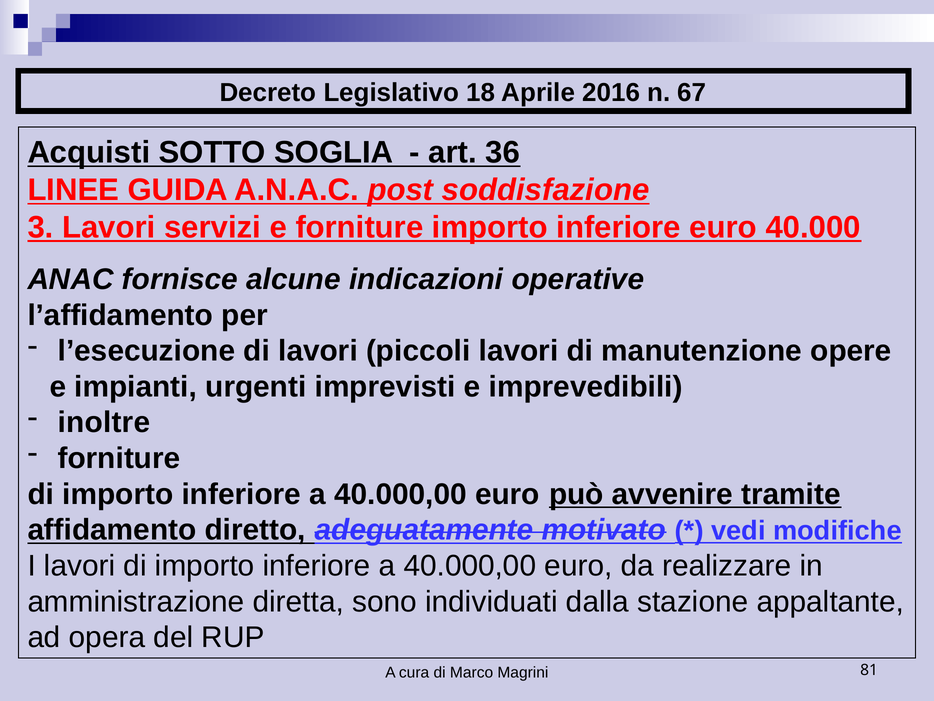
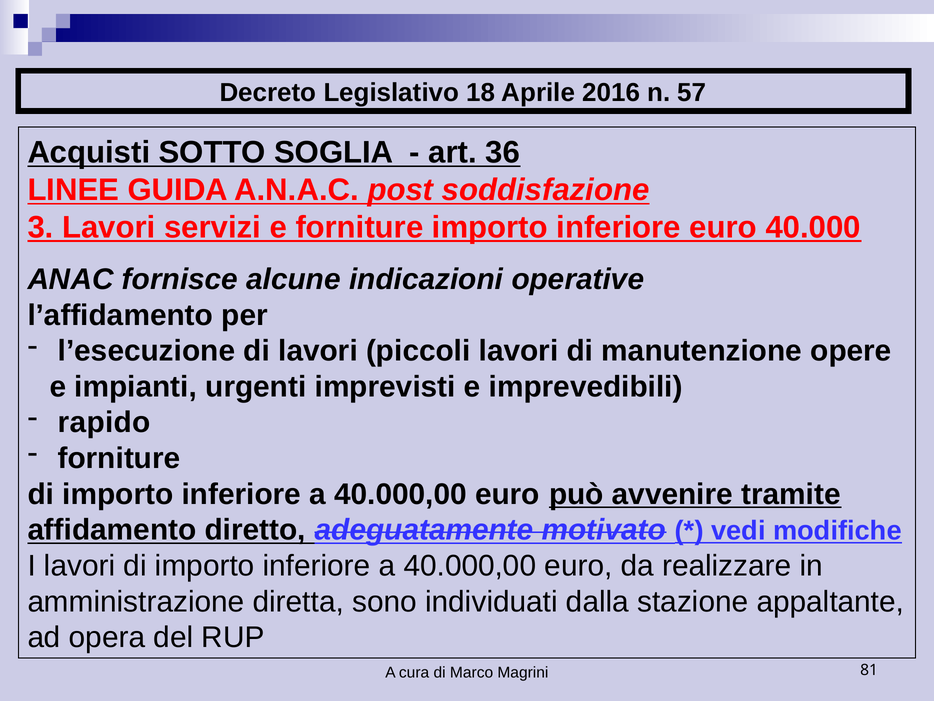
67: 67 -> 57
inoltre: inoltre -> rapido
